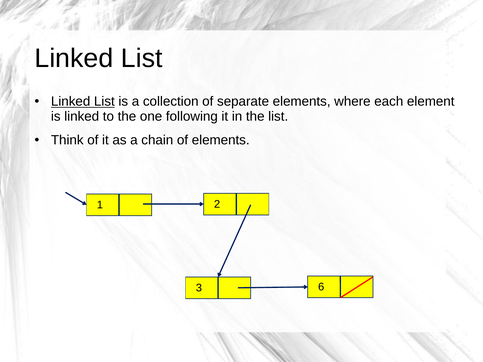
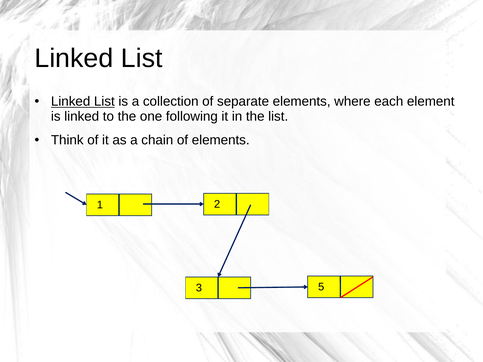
6: 6 -> 5
